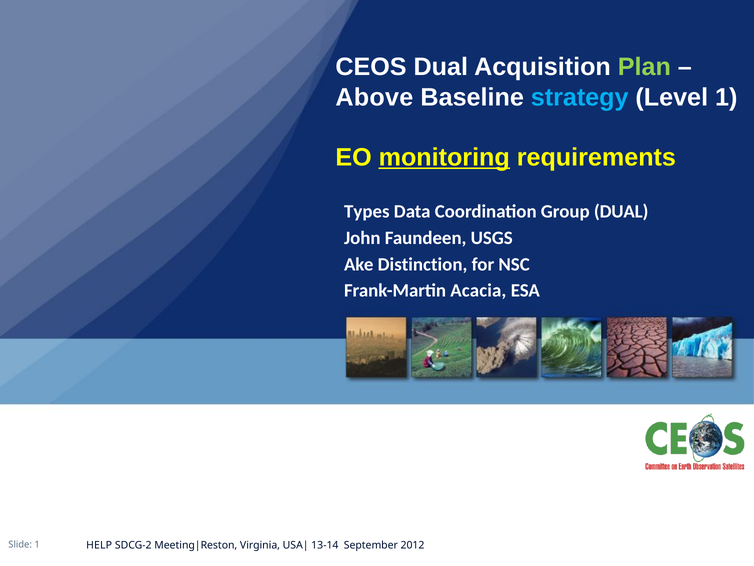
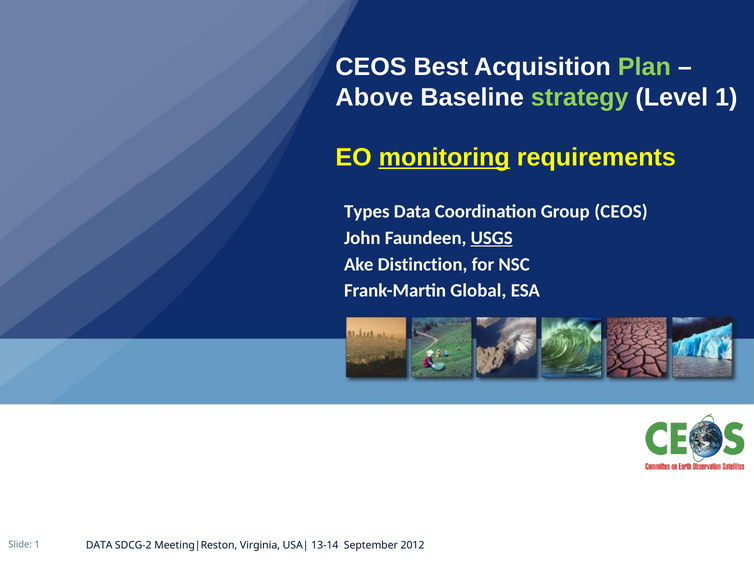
CEOS Dual: Dual -> Best
strategy colour: light blue -> light green
Group DUAL: DUAL -> CEOS
USGS underline: none -> present
Acacia: Acacia -> Global
1 HELP: HELP -> DATA
